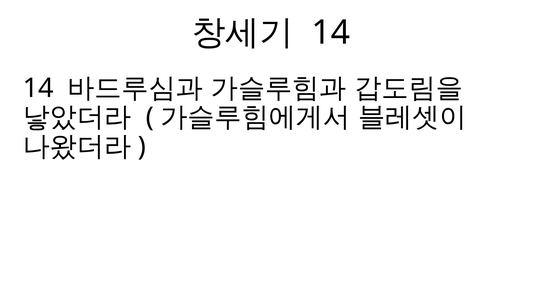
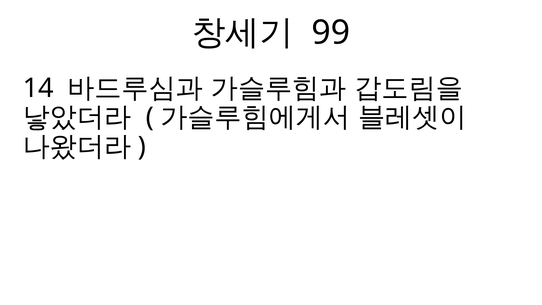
14 at (331, 33): 14 -> 99
